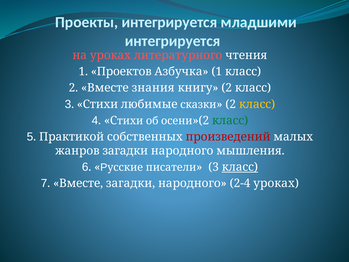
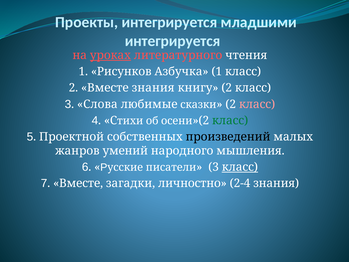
уроках at (110, 55) underline: none -> present
Проектов: Проектов -> Рисунков
Стихи at (97, 104): Стихи -> Слова
класс at (257, 104) colour: yellow -> pink
Практикой: Практикой -> Проектной
произведений colour: red -> black
жанров загадки: загадки -> умений
народного at (192, 183): народного -> личностно
2-4 уроках: уроках -> знания
